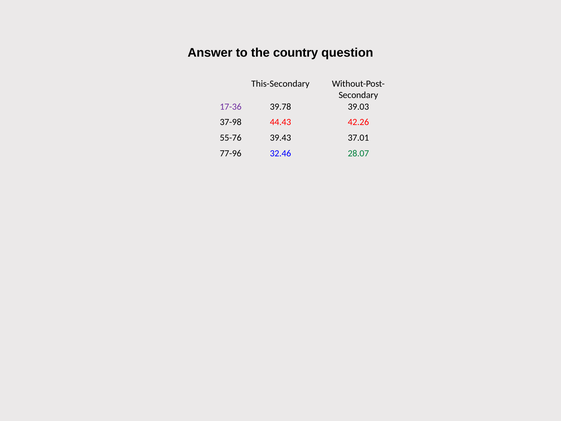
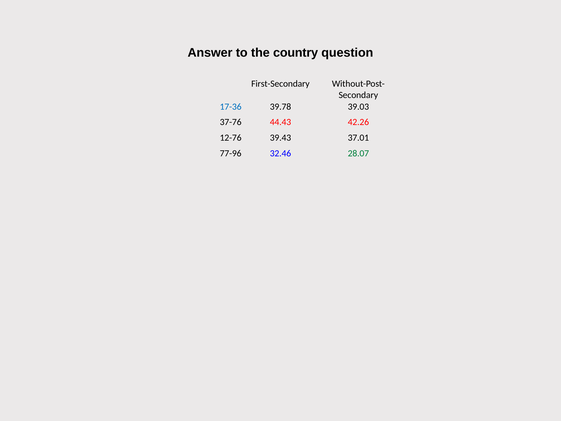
This-Secondary: This-Secondary -> First-Secondary
17-36 colour: purple -> blue
37-98: 37-98 -> 37-76
55-76: 55-76 -> 12-76
